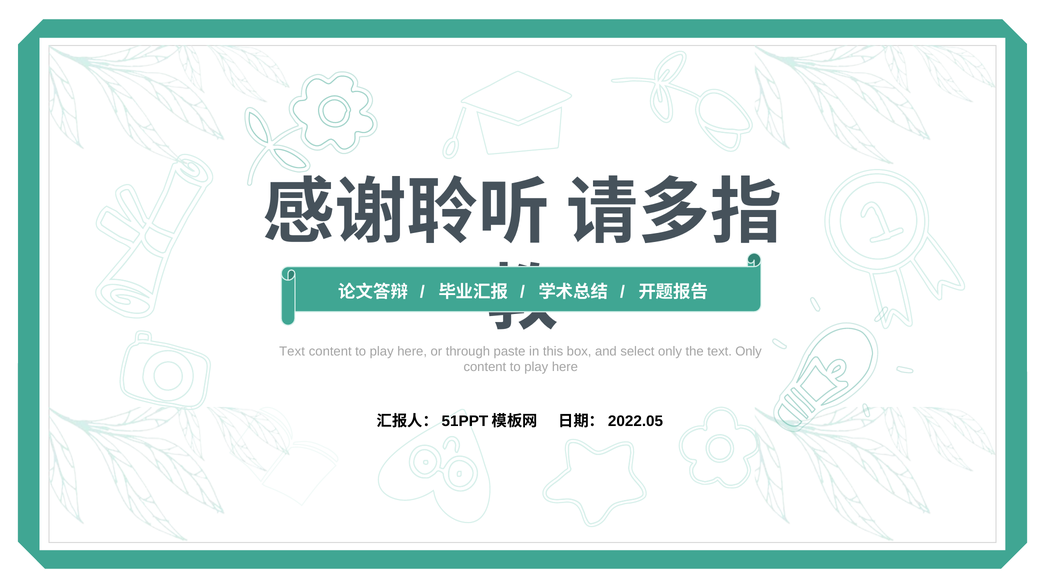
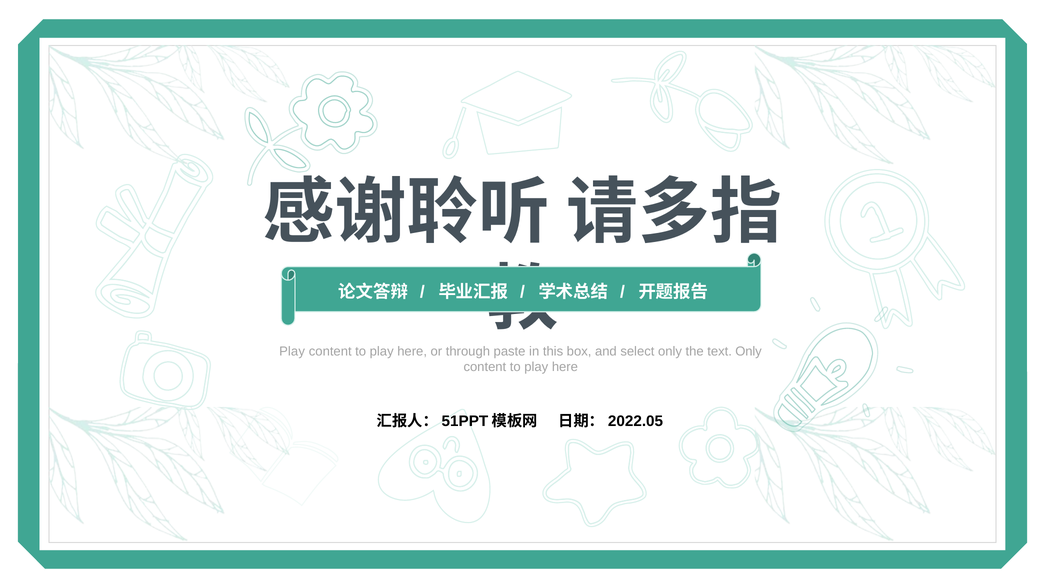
Text at (292, 351): Text -> Play
